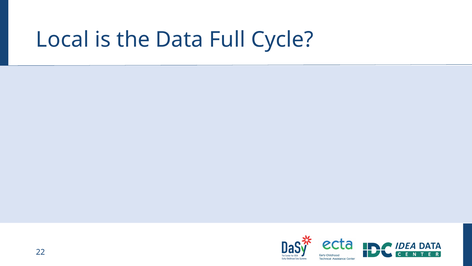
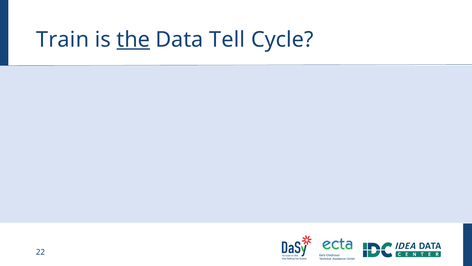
Local: Local -> Train
the underline: none -> present
Full: Full -> Tell
